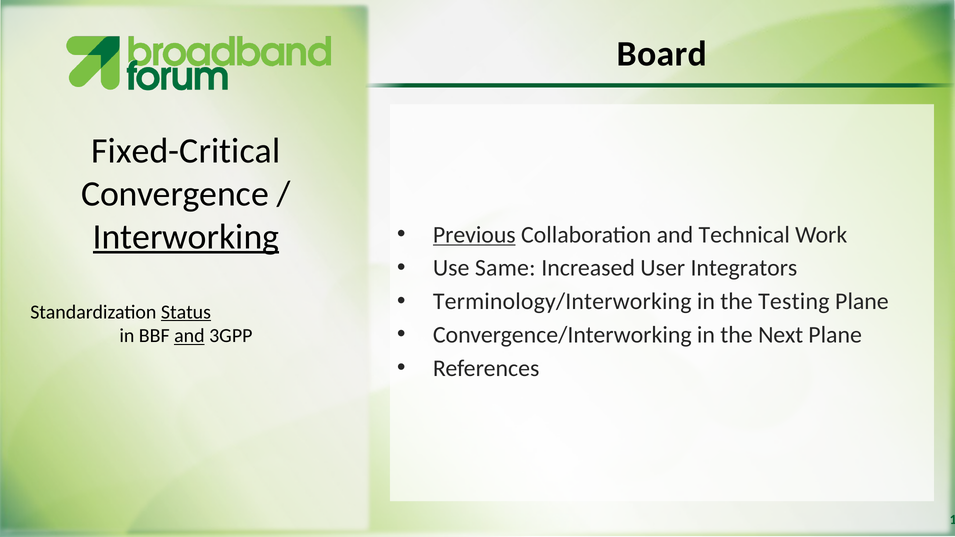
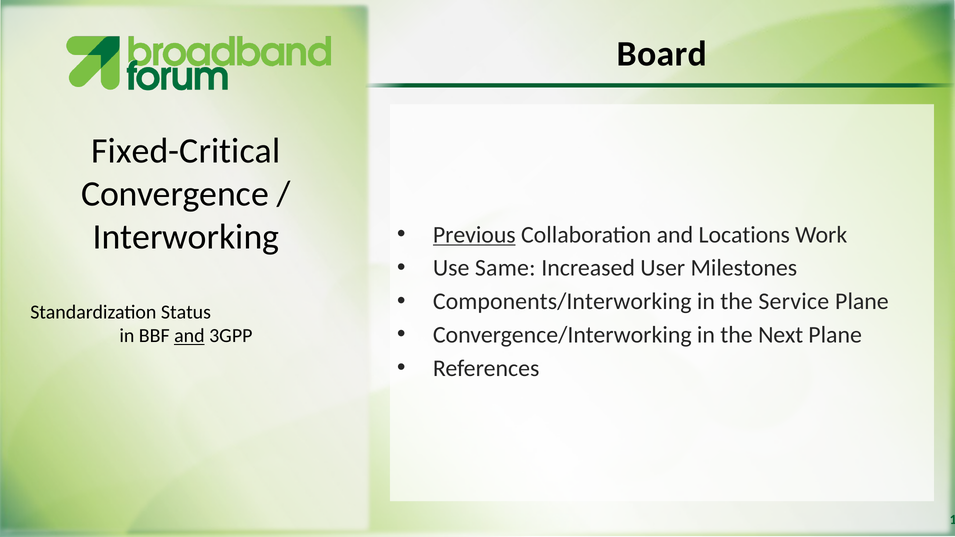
Interworking underline: present -> none
Technical: Technical -> Locations
Integrators: Integrators -> Milestones
Terminology/Interworking: Terminology/Interworking -> Components/Interworking
Testing: Testing -> Service
Status underline: present -> none
